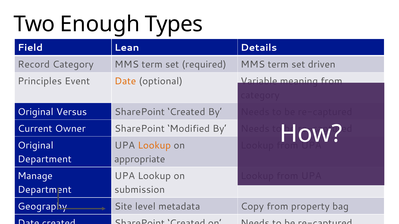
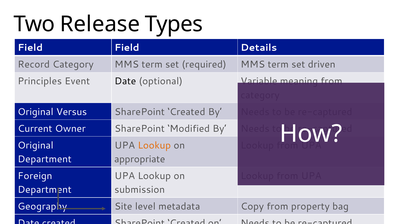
Enough: Enough -> Release
Field Lean: Lean -> Field
Date at (125, 81) colour: orange -> black
Manage: Manage -> Foreign
